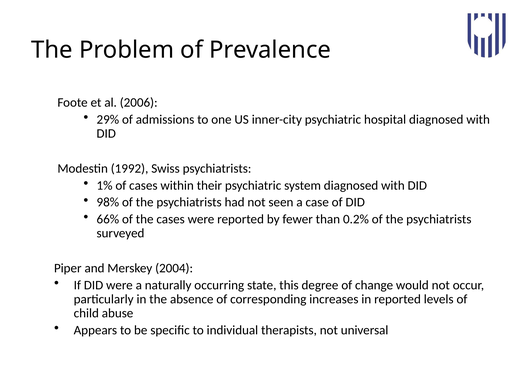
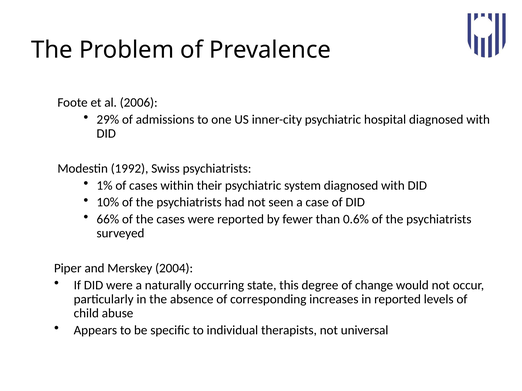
98%: 98% -> 10%
0.2%: 0.2% -> 0.6%
